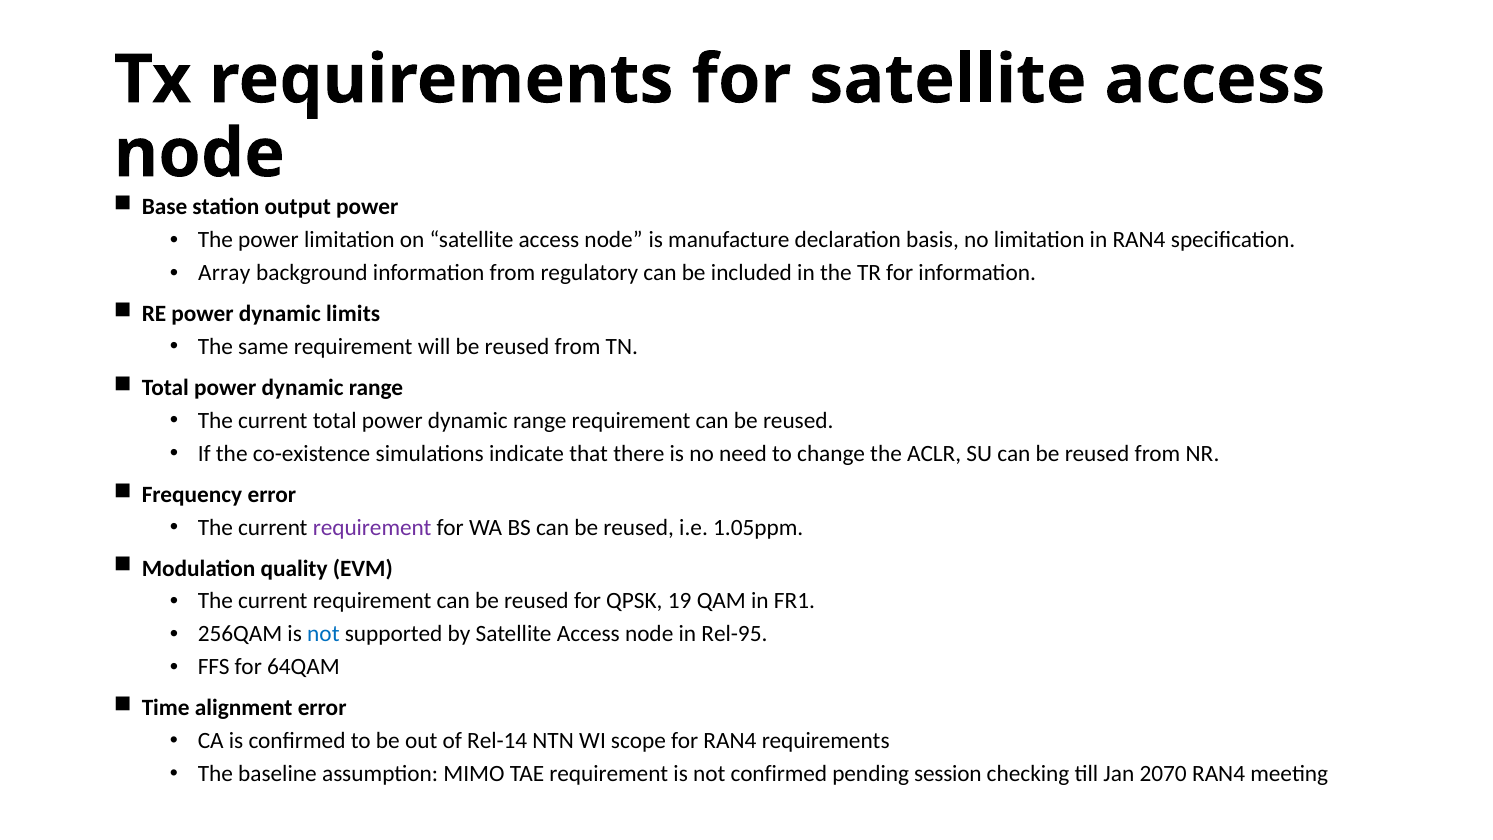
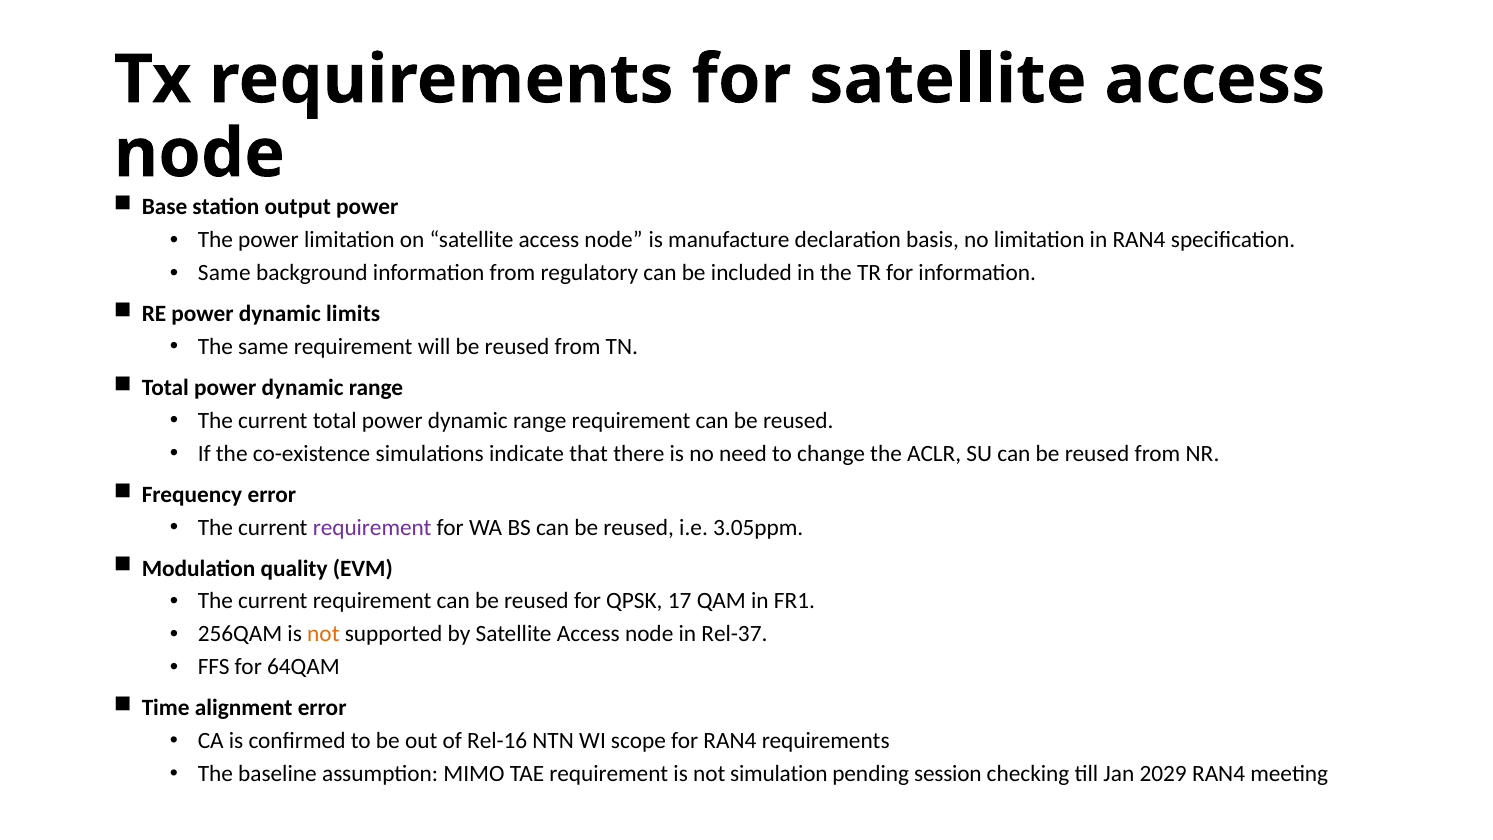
Array at (224, 273): Array -> Same
1.05ppm: 1.05ppm -> 3.05ppm
19: 19 -> 17
not at (323, 634) colour: blue -> orange
Rel-95: Rel-95 -> Rel-37
Rel-14: Rel-14 -> Rel-16
not confirmed: confirmed -> simulation
2070: 2070 -> 2029
